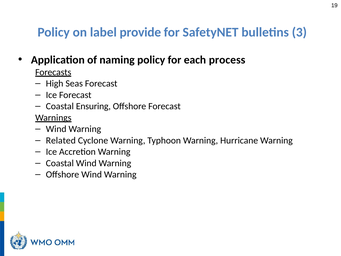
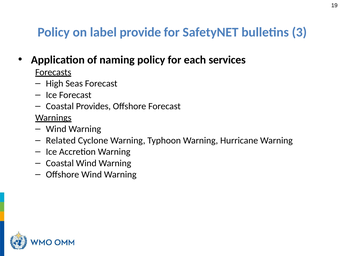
process: process -> services
Ensuring: Ensuring -> Provides
